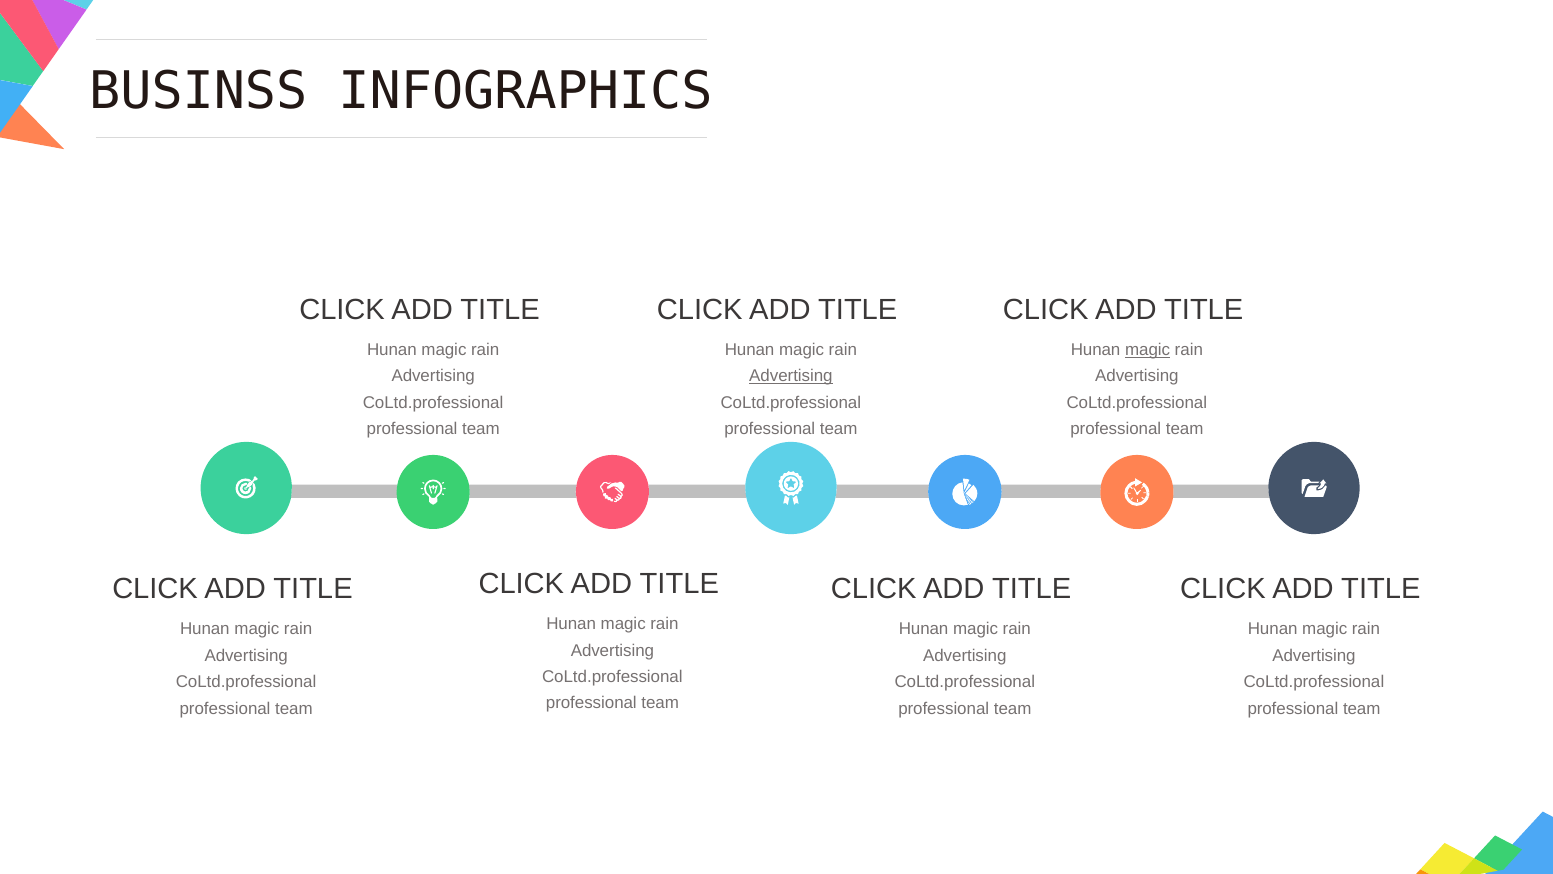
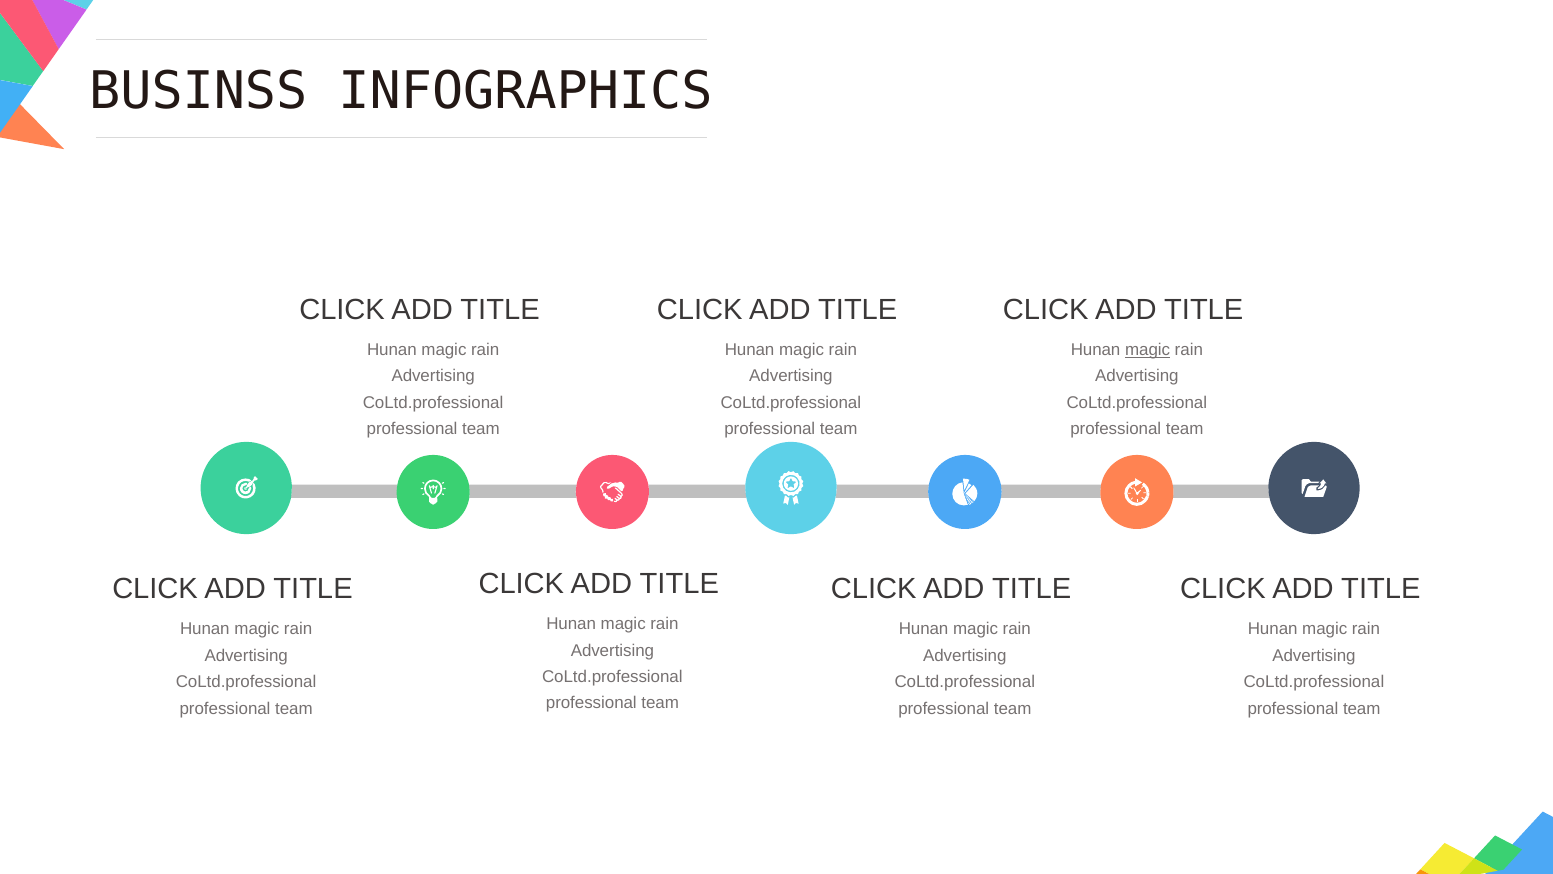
Advertising at (791, 376) underline: present -> none
